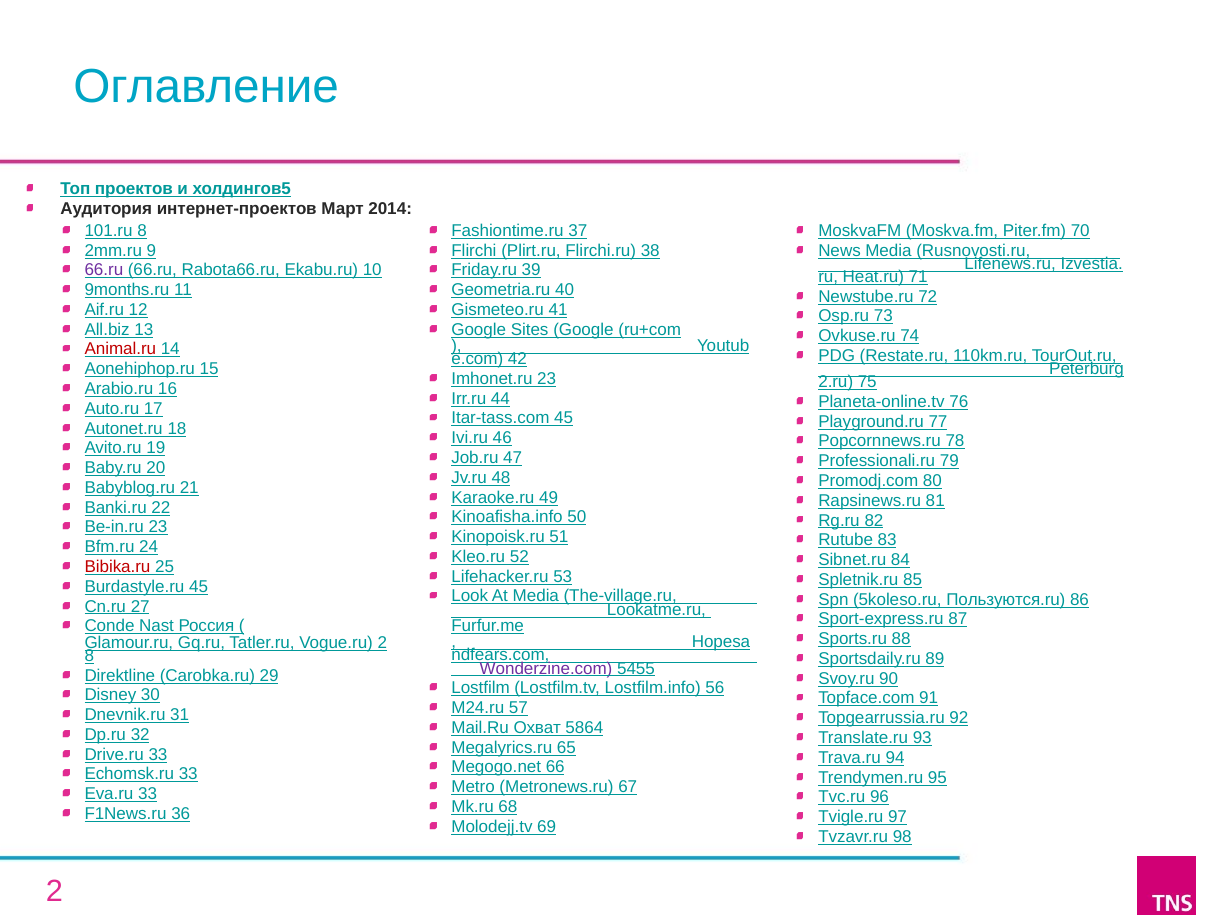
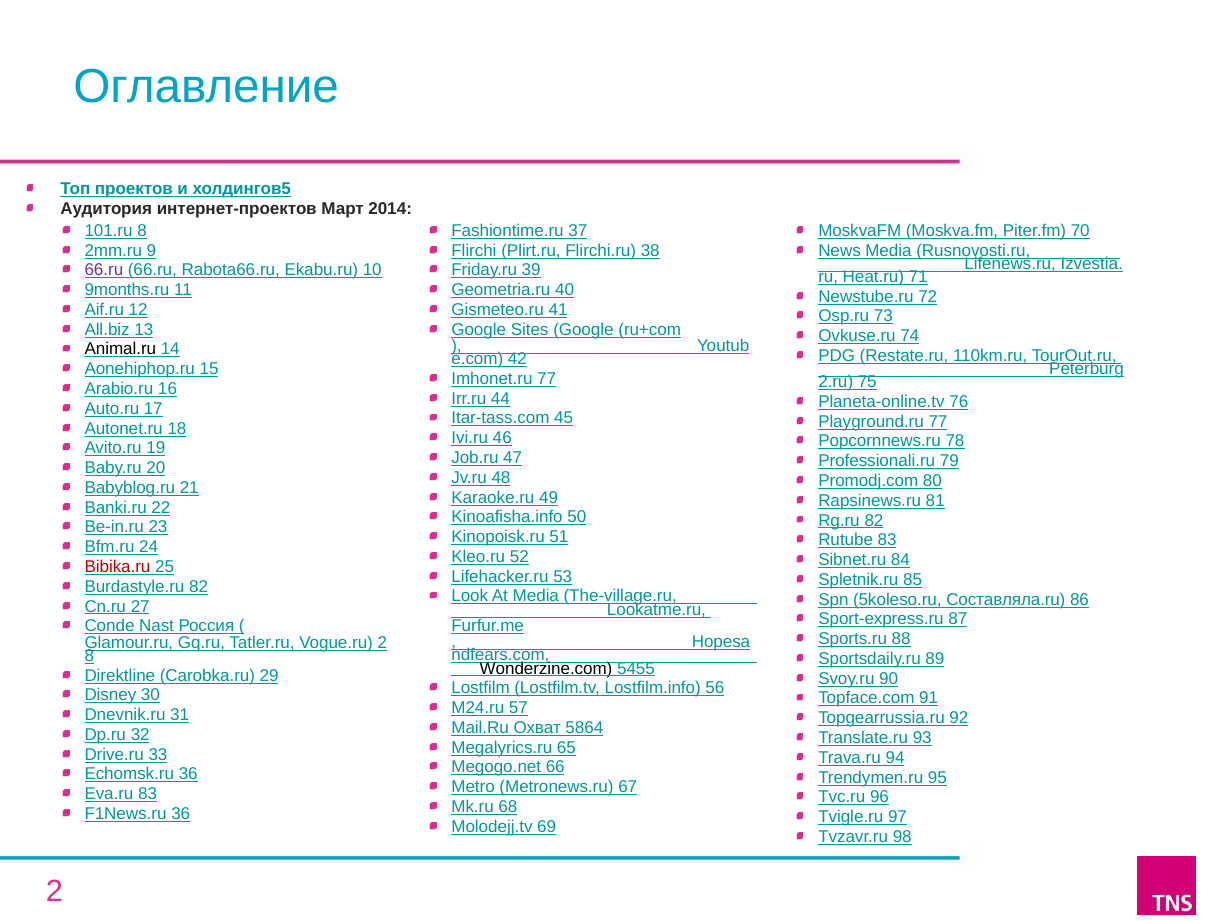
Animal.ru colour: red -> black
Imhonet.ru 23: 23 -> 77
Burdastyle.ru 45: 45 -> 82
Пользуются.ru: Пользуются.ru -> Составляла.ru
Wonderzine.com colour: purple -> black
Echomsk.ru 33: 33 -> 36
Eva.ru 33: 33 -> 83
